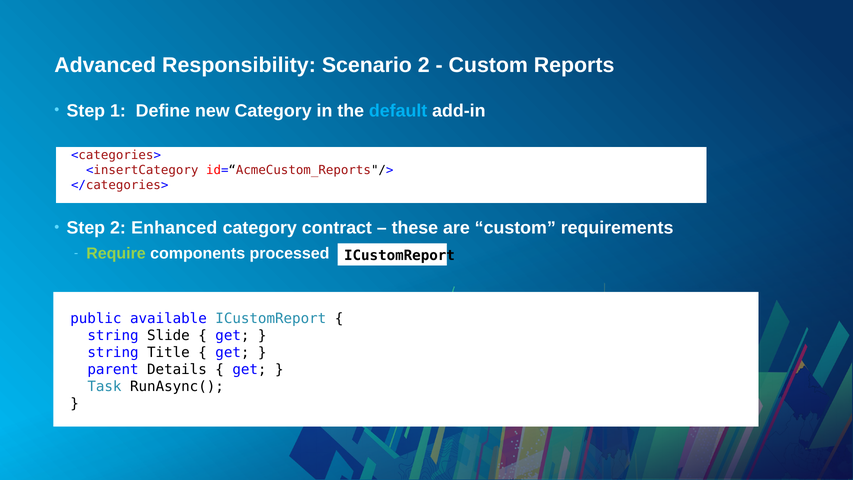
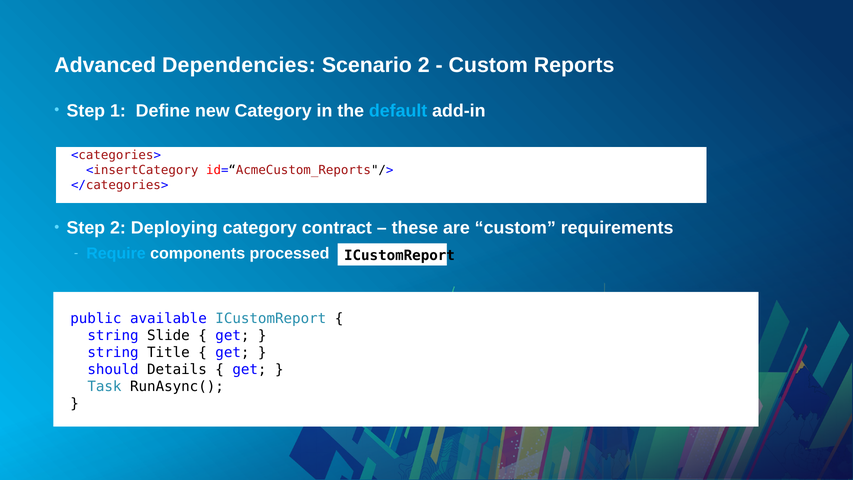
Responsibility: Responsibility -> Dependencies
Enhanced: Enhanced -> Deploying
Require colour: light green -> light blue
parent: parent -> should
